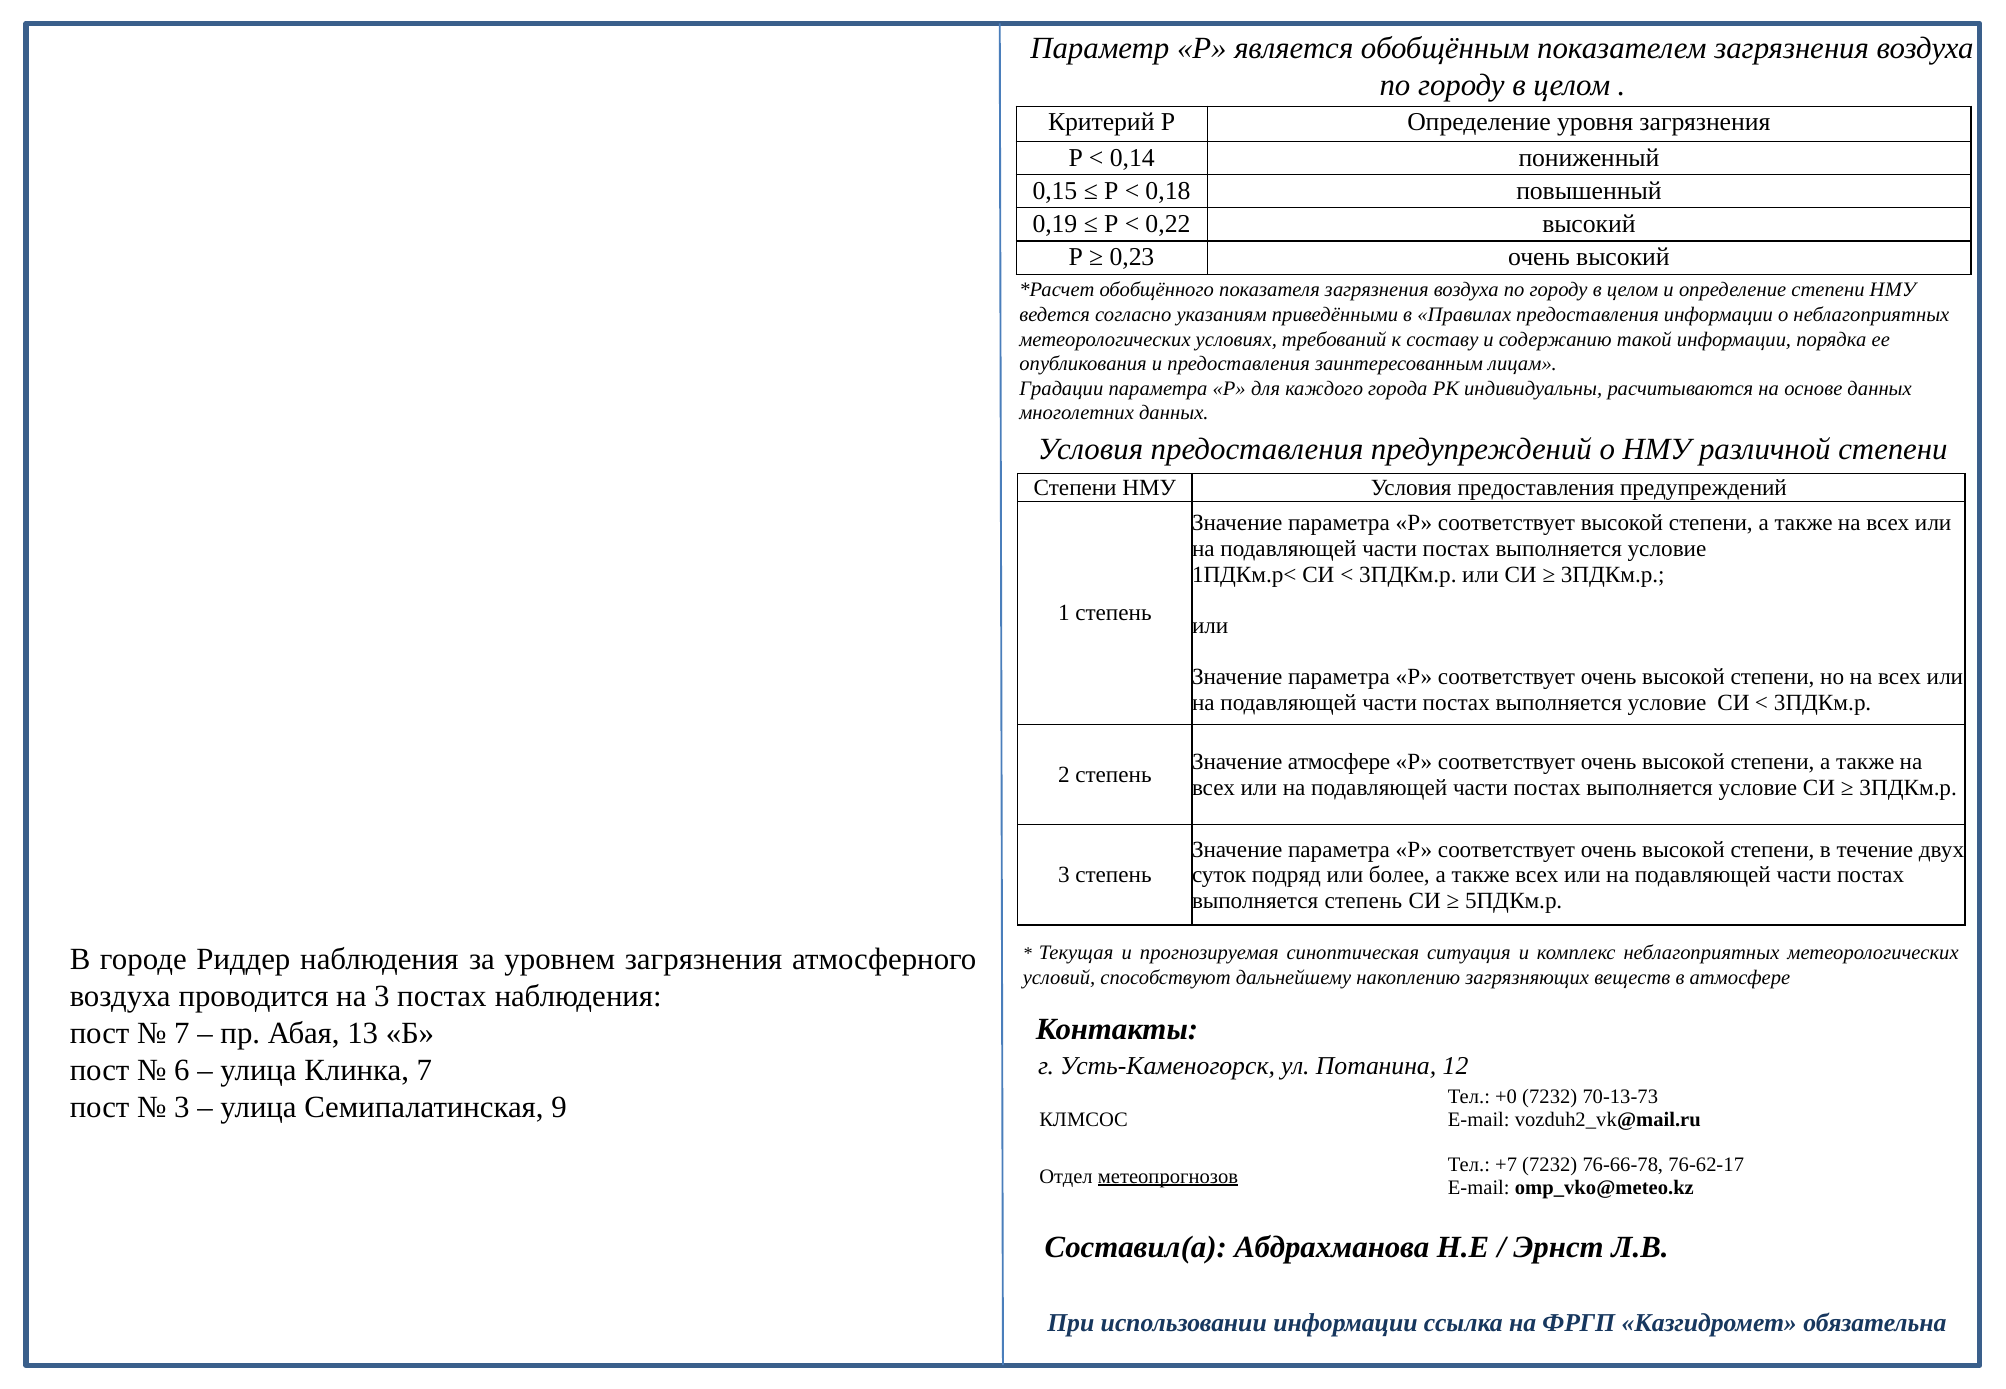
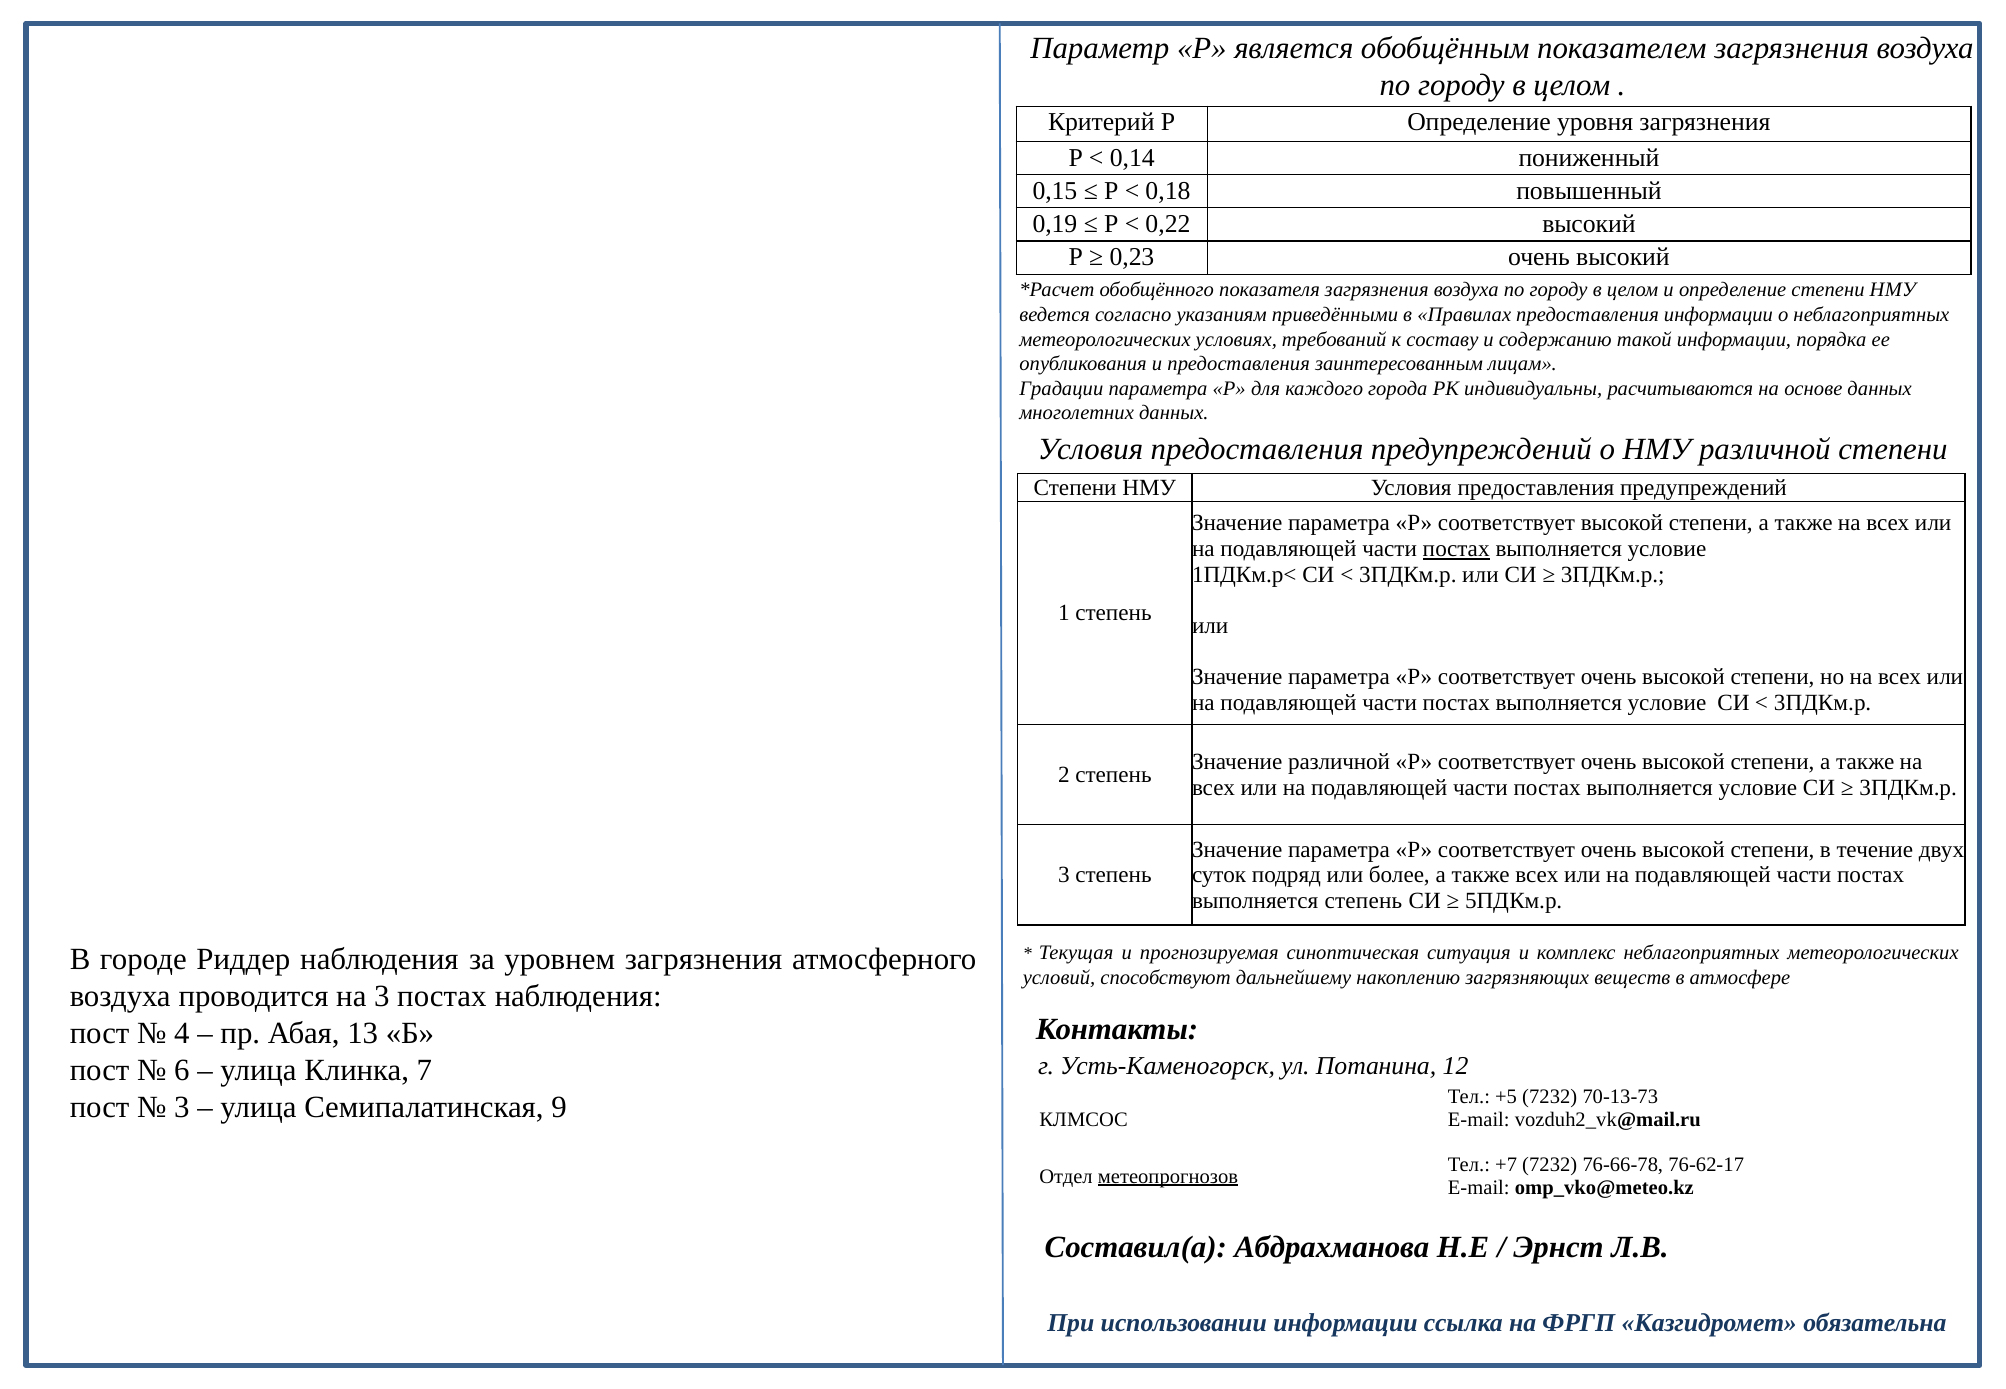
постах at (1456, 549) underline: none -> present
Значение атмосфере: атмосфере -> различной
7 at (182, 1033): 7 -> 4
+0: +0 -> +5
